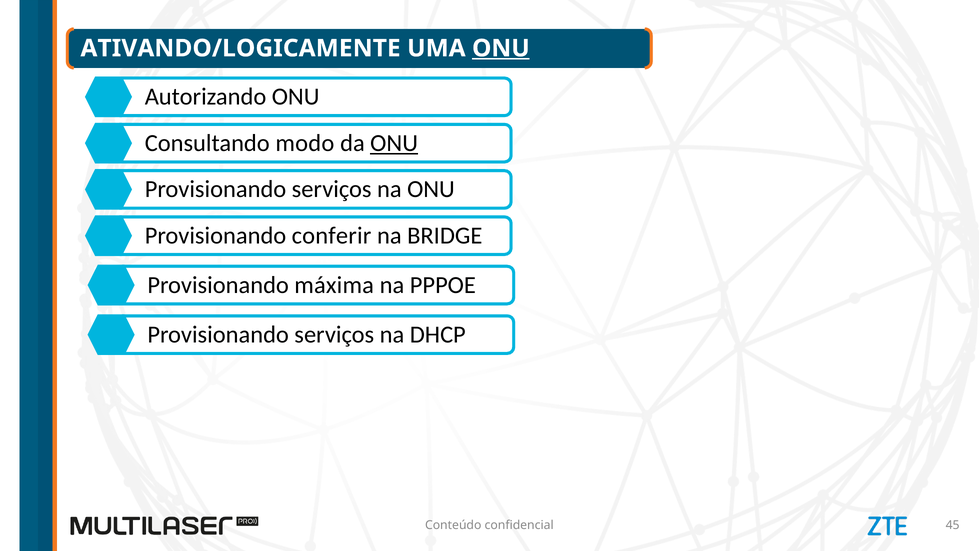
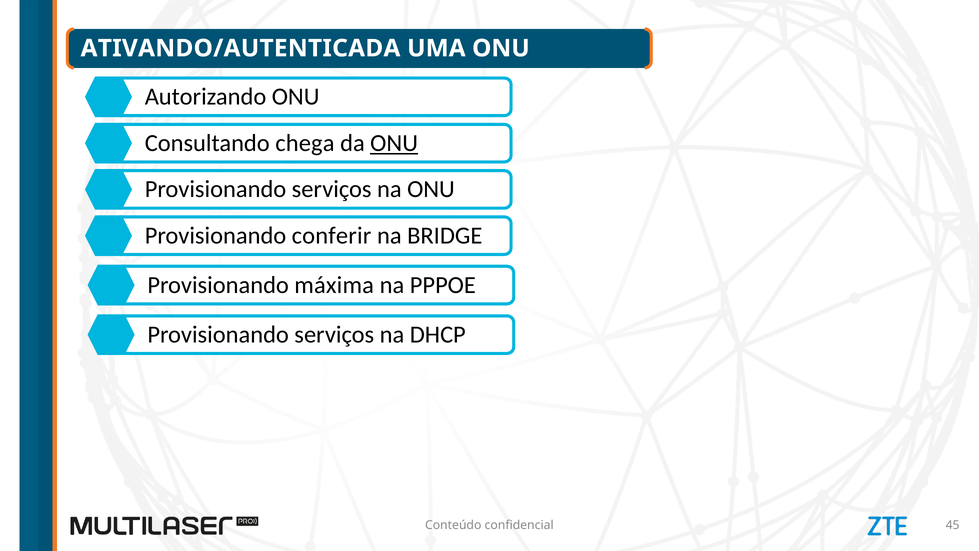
ATIVANDO/LOGICAMENTE: ATIVANDO/LOGICAMENTE -> ATIVANDO/AUTENTICADA
ONU at (501, 48) underline: present -> none
modo: modo -> chega
